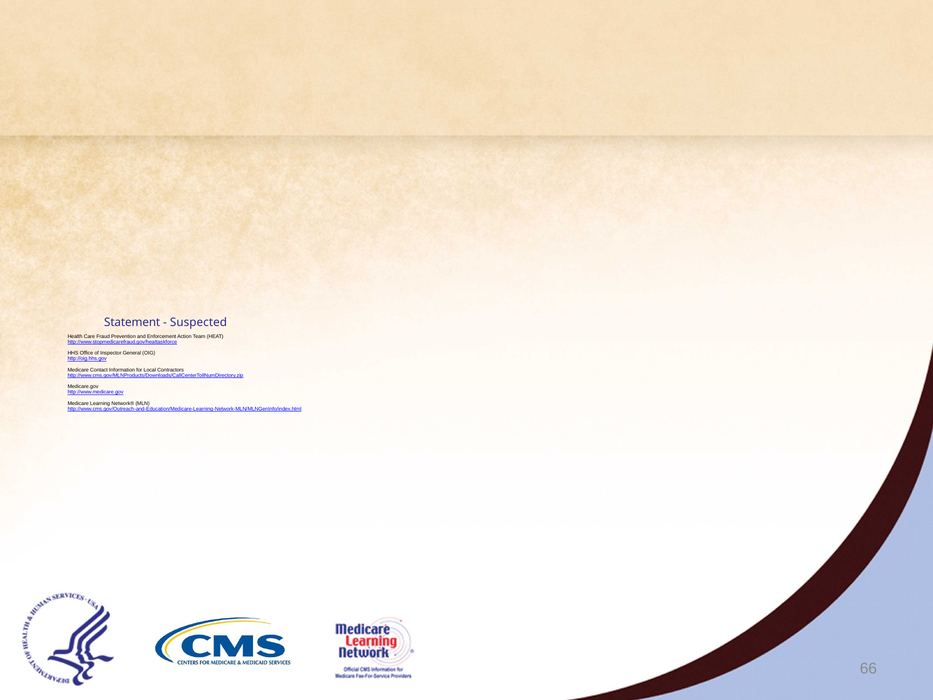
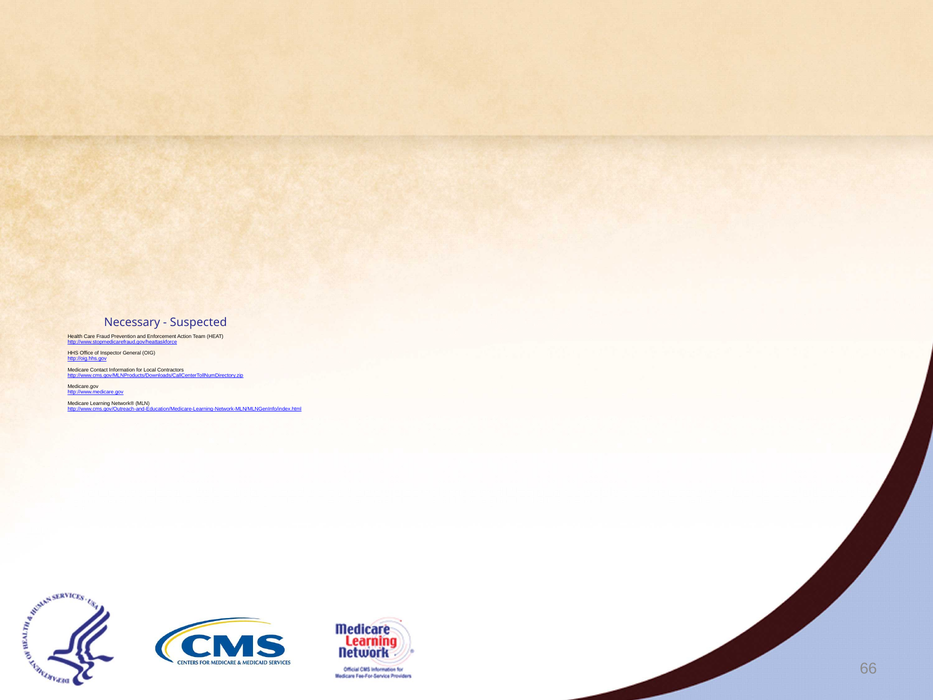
Statement: Statement -> Necessary
